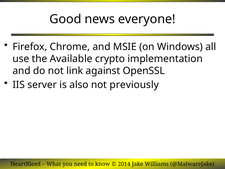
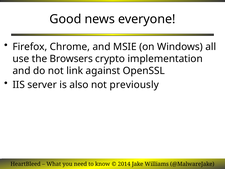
Available: Available -> Browsers
